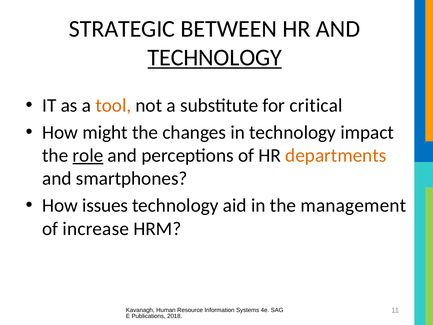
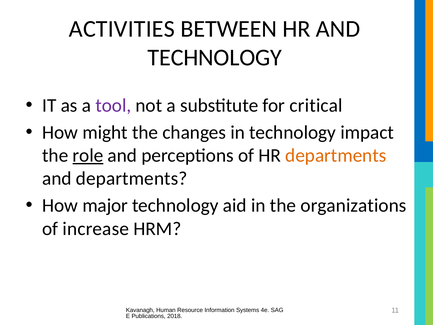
STRATEGIC: STRATEGIC -> ACTIVITIES
TECHNOLOGY at (215, 58) underline: present -> none
tool colour: orange -> purple
and smartphones: smartphones -> departments
issues: issues -> major
management: management -> organizations
